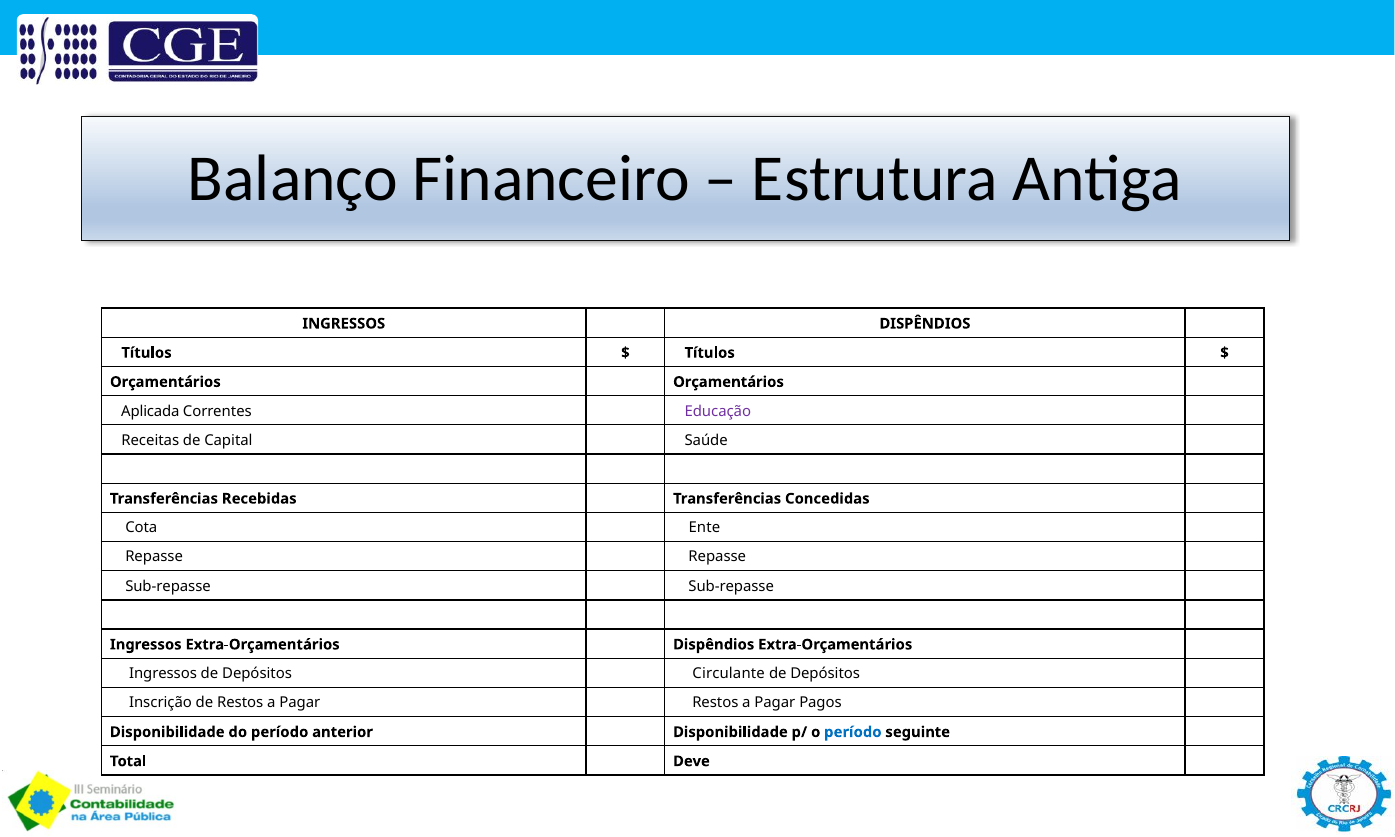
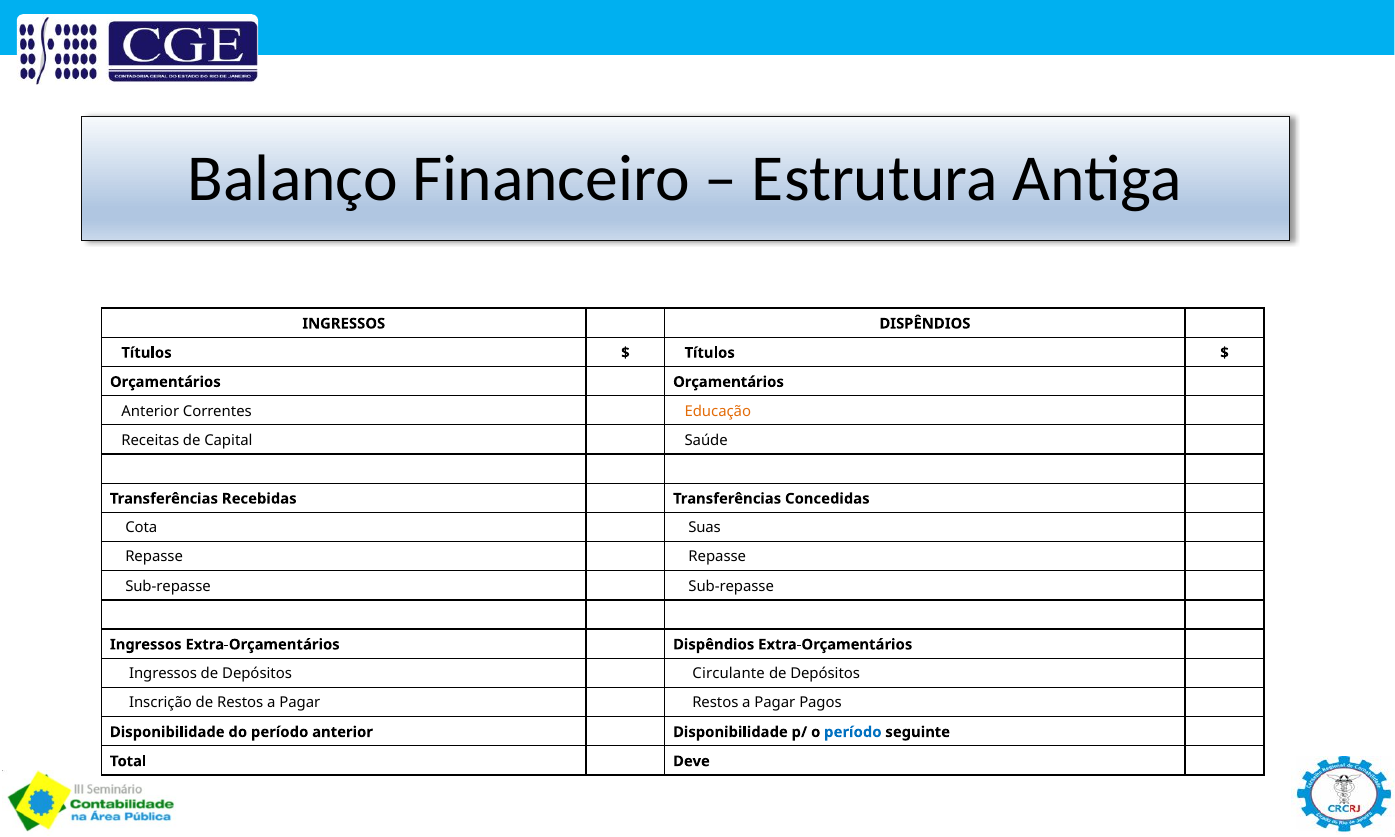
Aplicada at (150, 411): Aplicada -> Anterior
Educação colour: purple -> orange
Ente: Ente -> Suas
